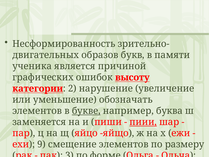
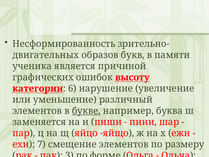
2: 2 -> 6
обозначать: обозначать -> различный
пиии underline: present -> none
9: 9 -> 7
